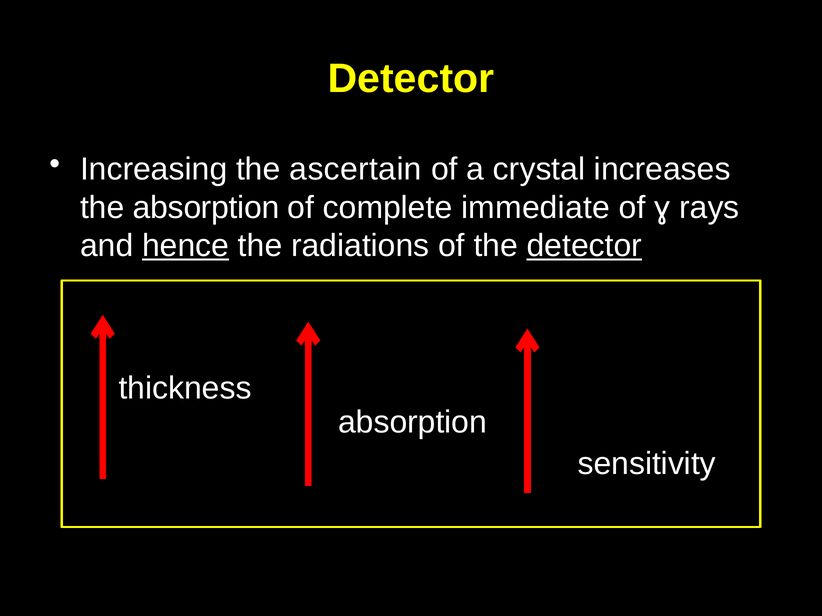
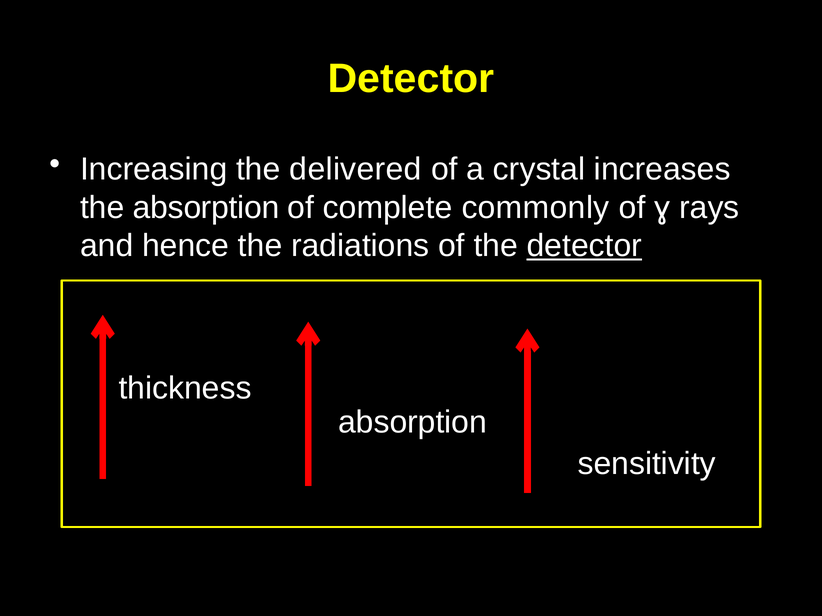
ascertain: ascertain -> delivered
immediate: immediate -> commonly
hence underline: present -> none
